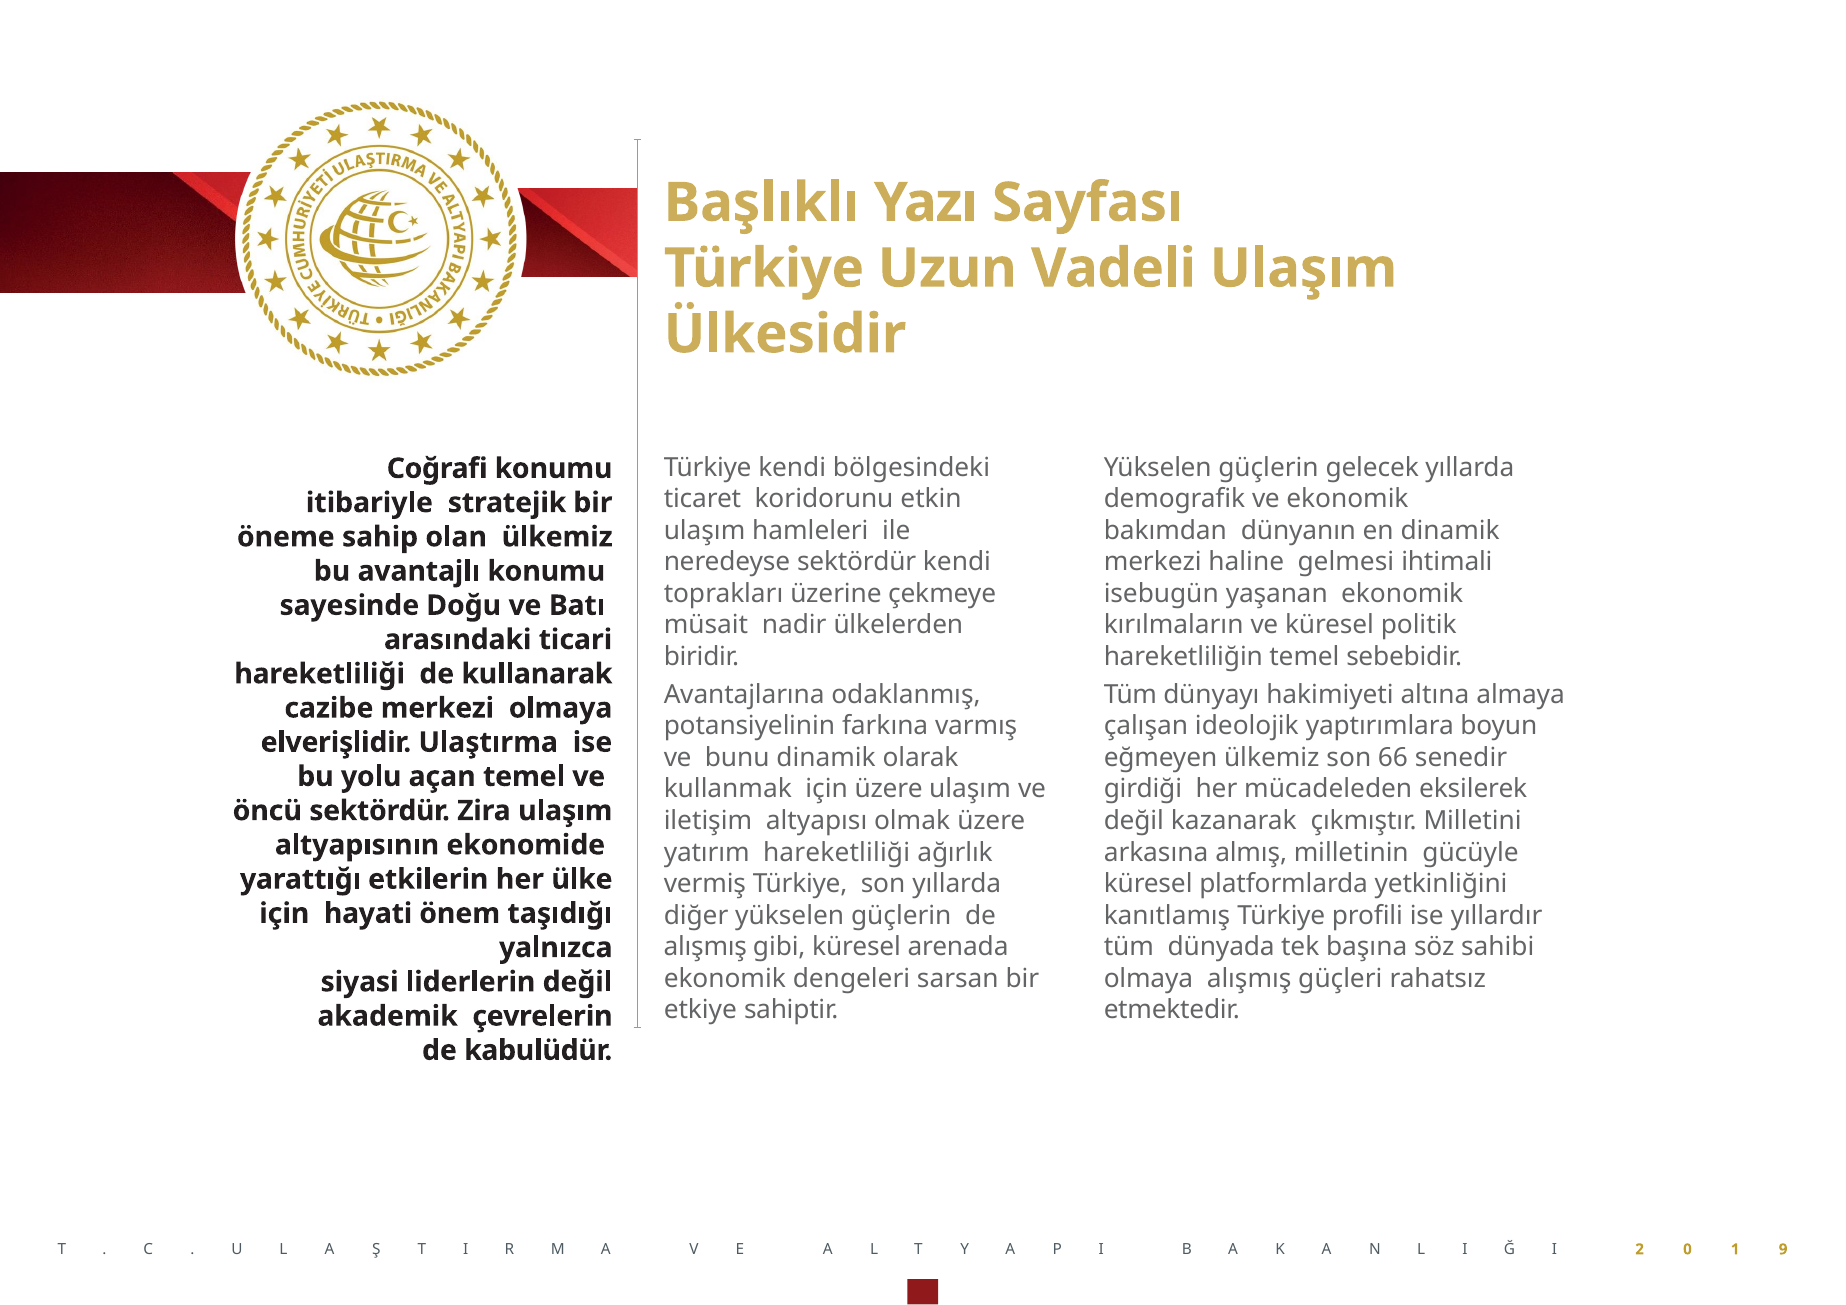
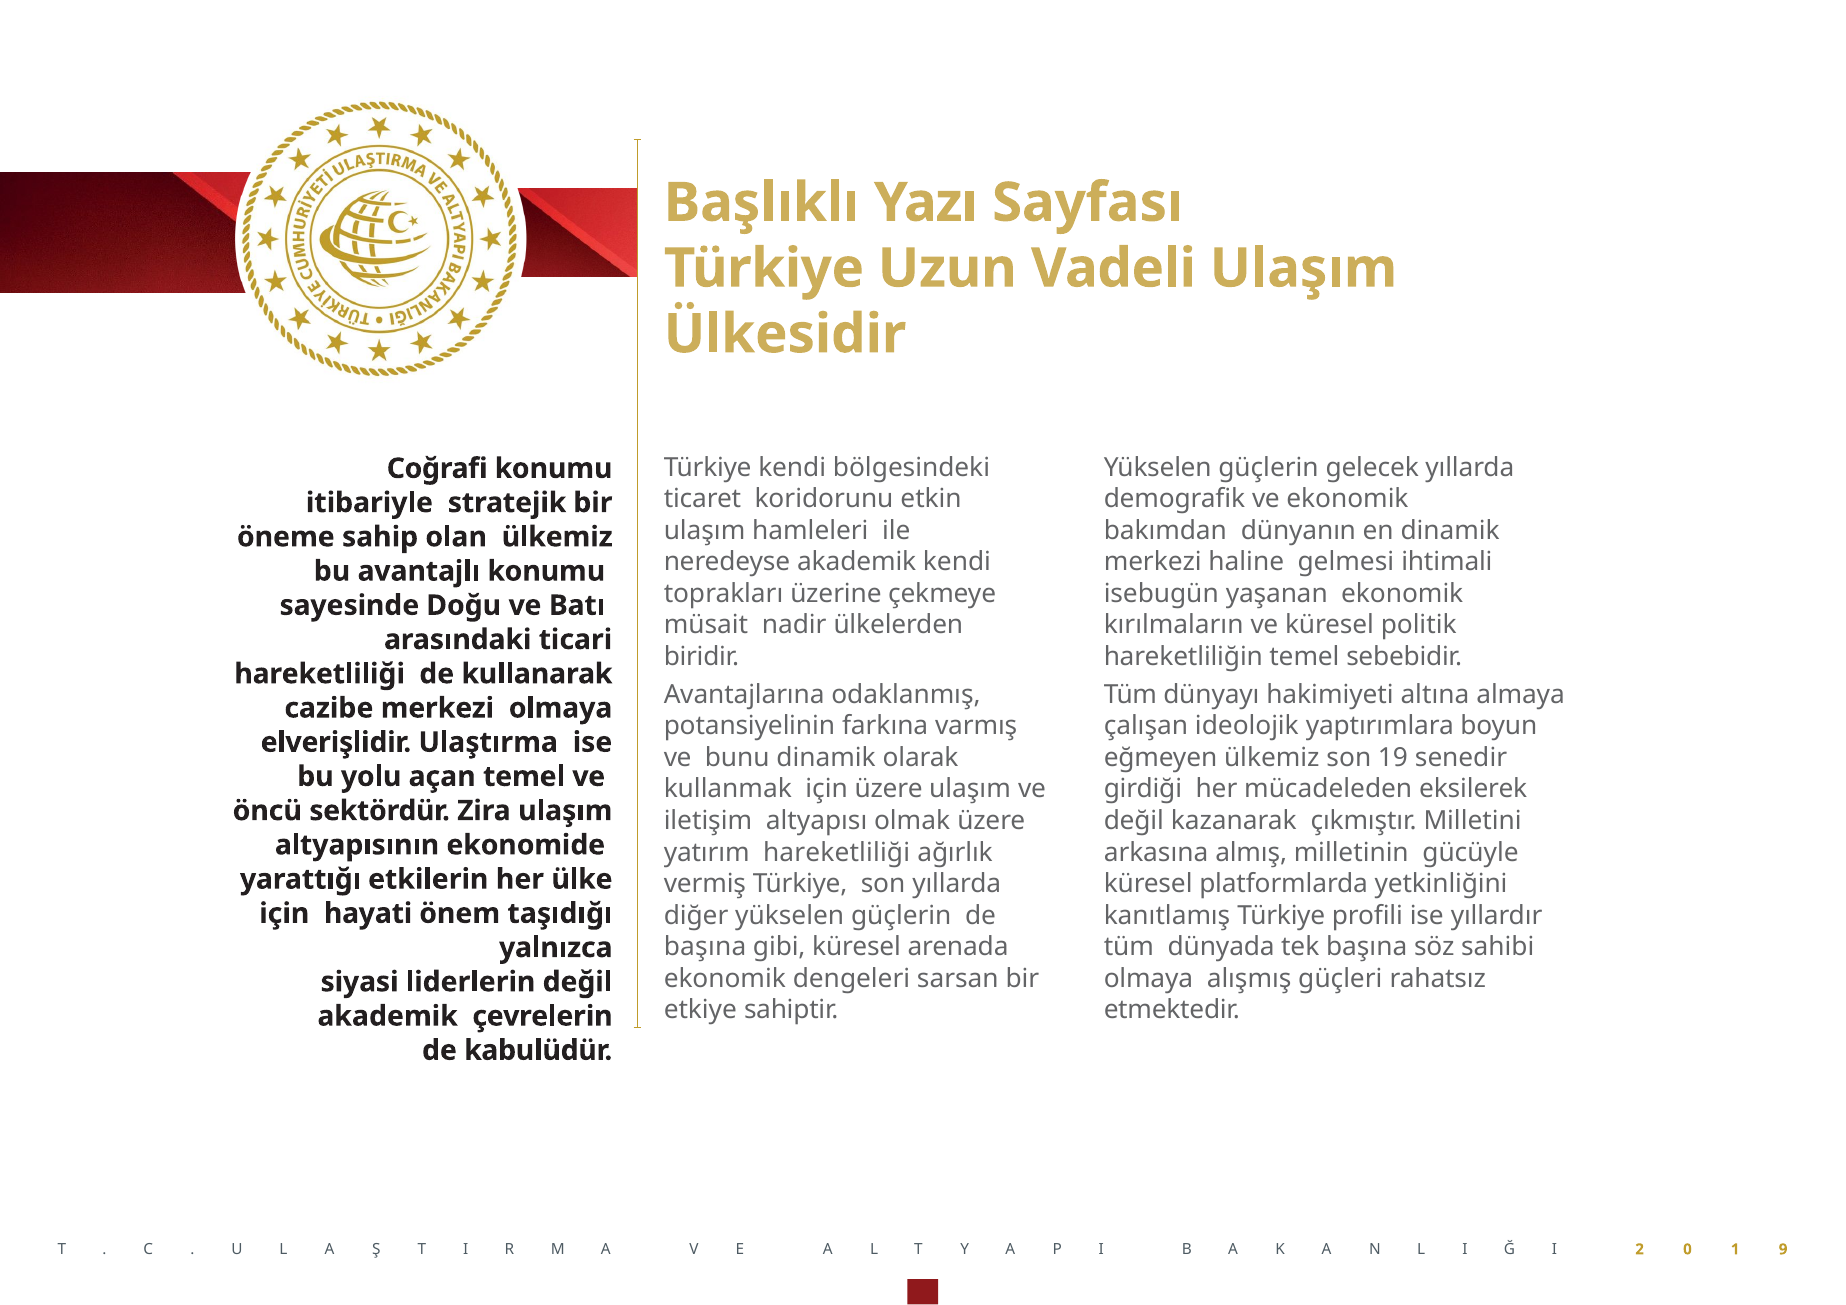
neredeyse sektördür: sektördür -> akademik
66: 66 -> 19
alışmış at (705, 947): alışmış -> başına
